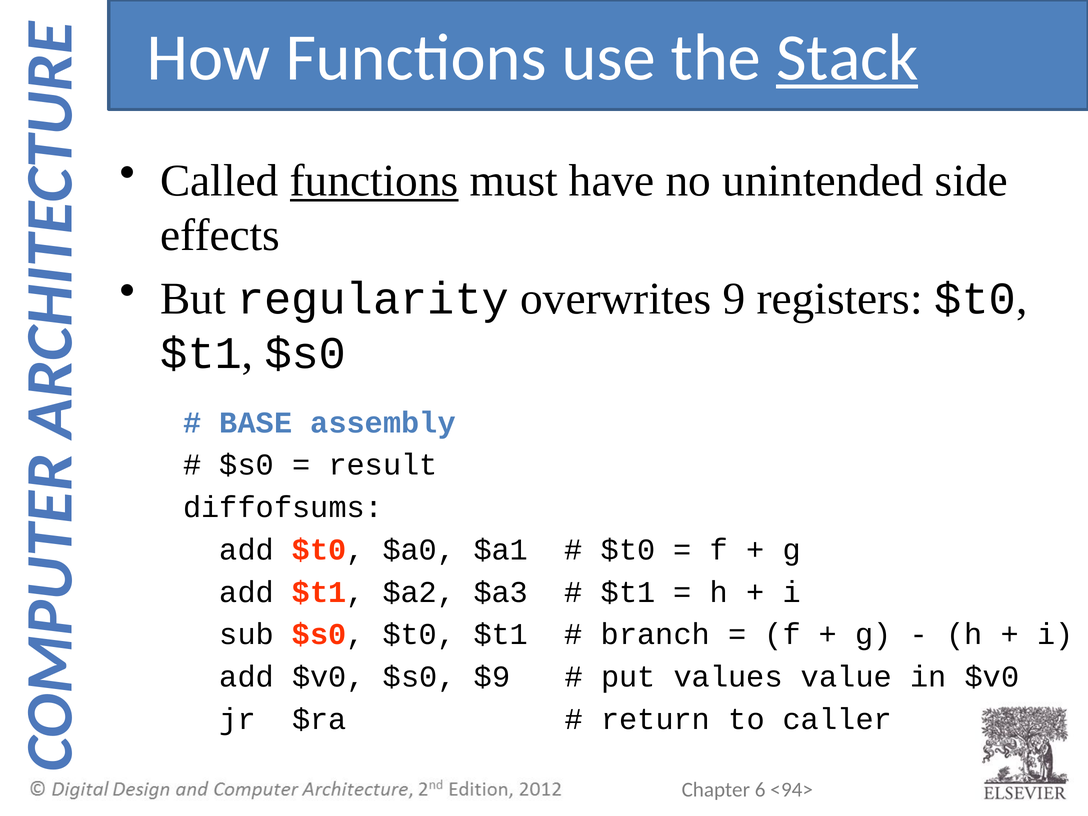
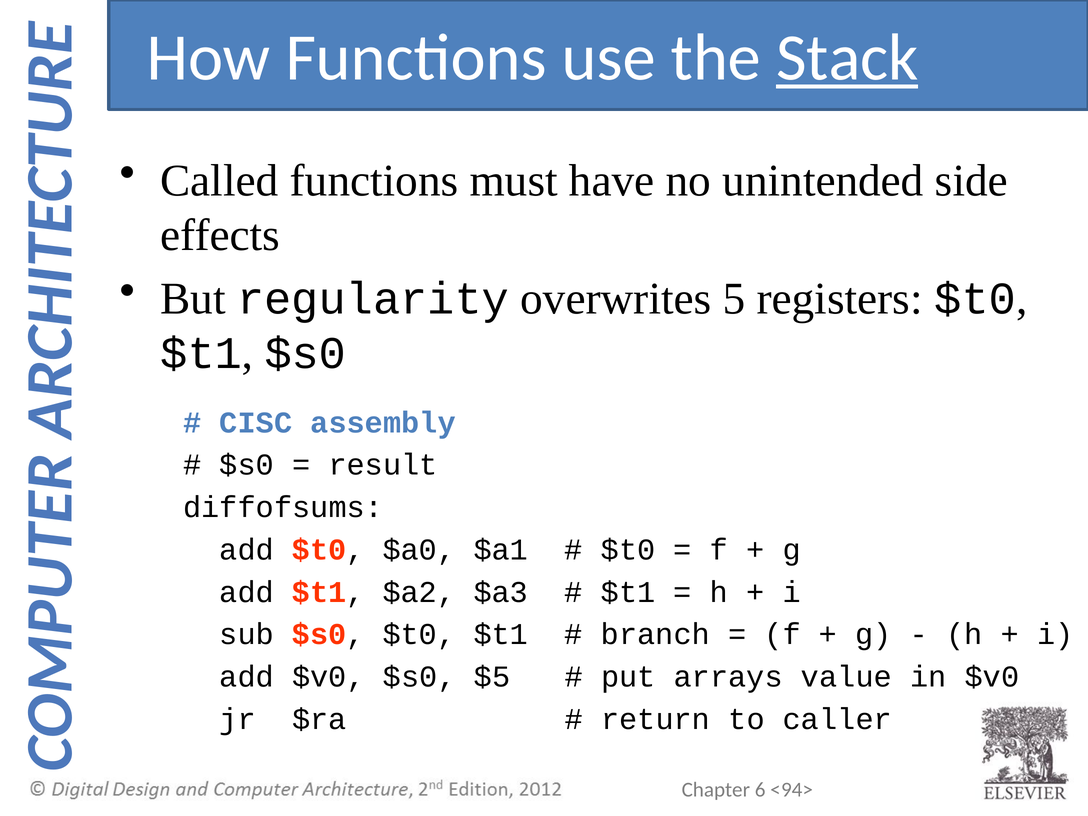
functions at (374, 181) underline: present -> none
9: 9 -> 5
BASE: BASE -> CISC
$9: $9 -> $5
values: values -> arrays
